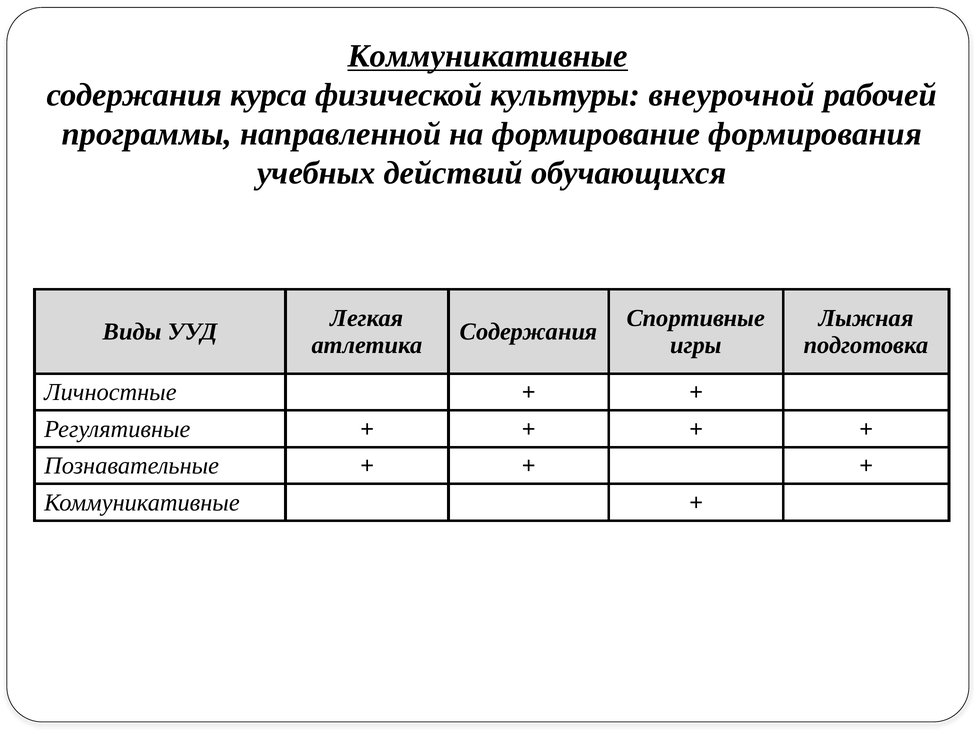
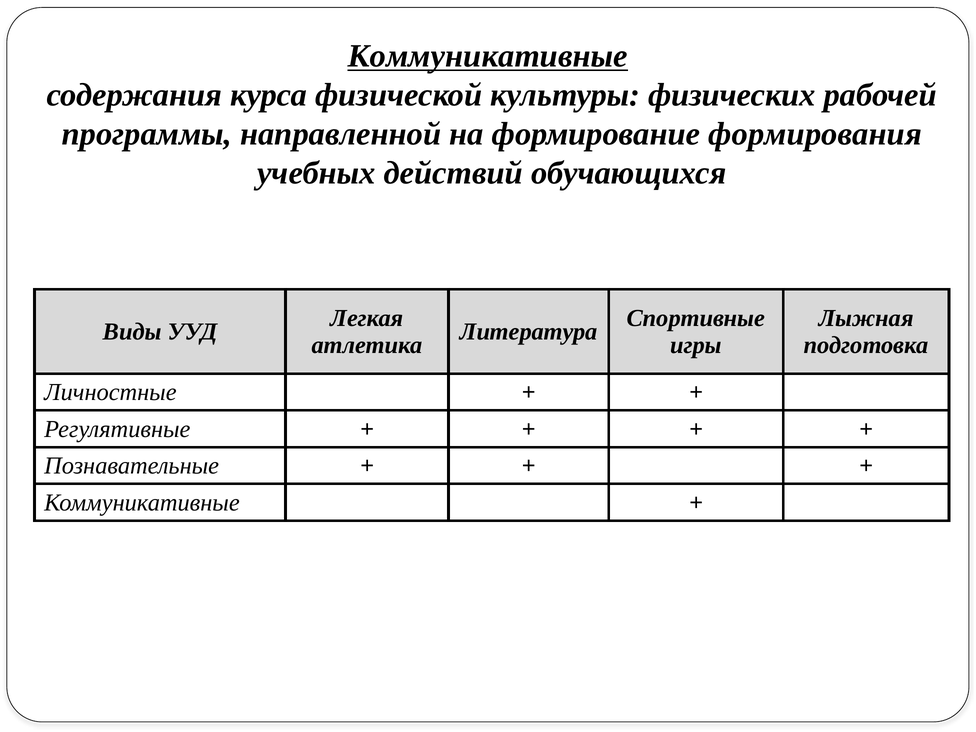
внеурочной: внеурочной -> физических
Содержания at (529, 332): Содержания -> Литература
